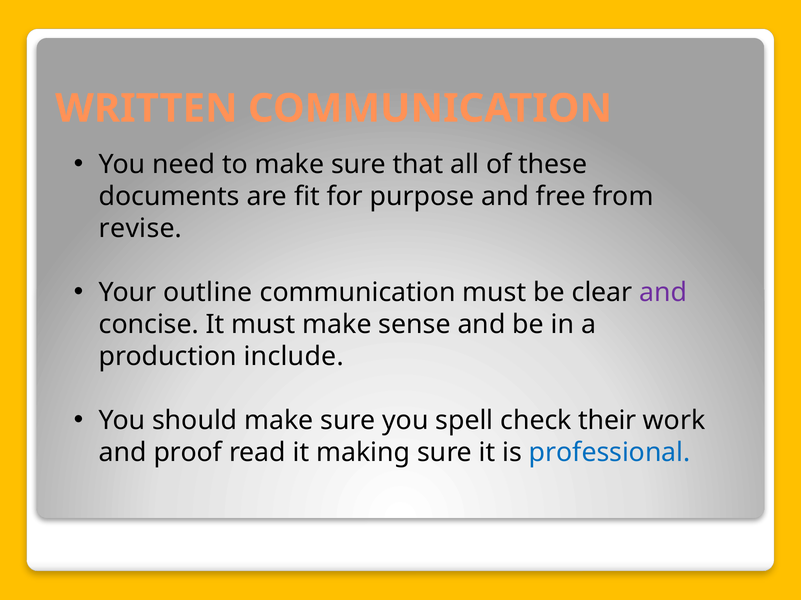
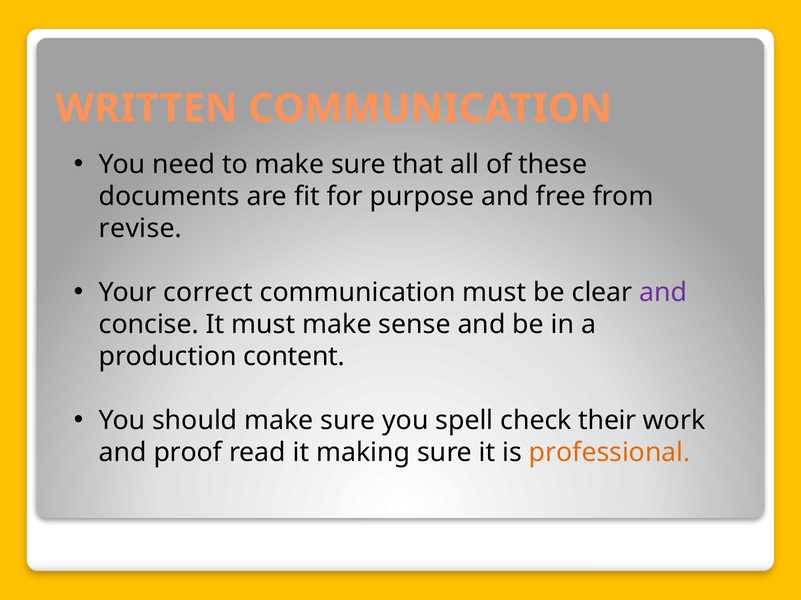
outline: outline -> correct
include: include -> content
professional colour: blue -> orange
